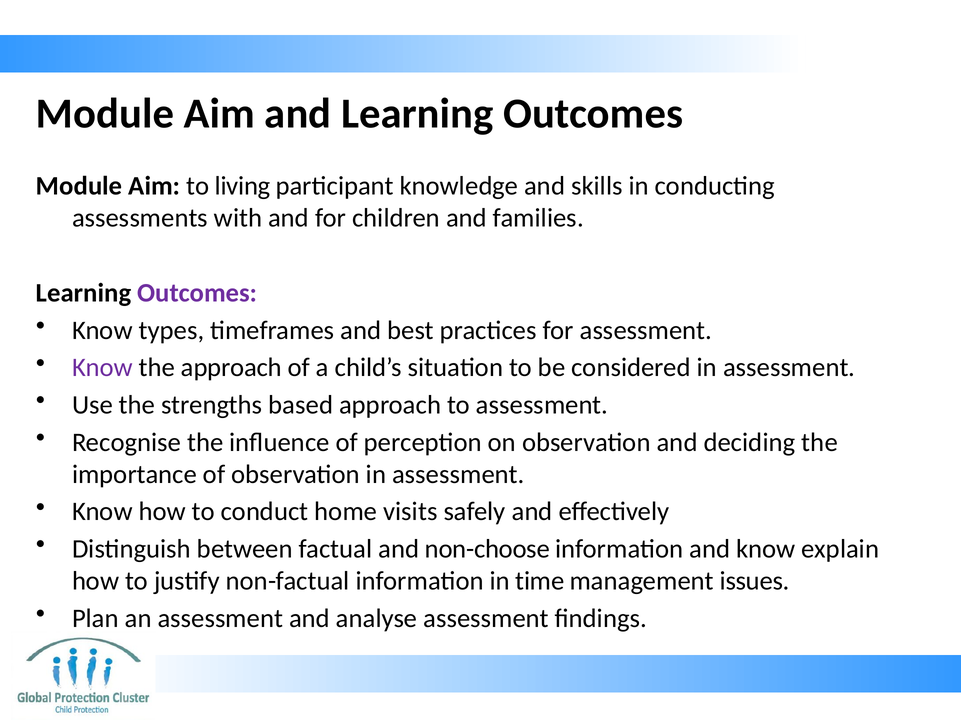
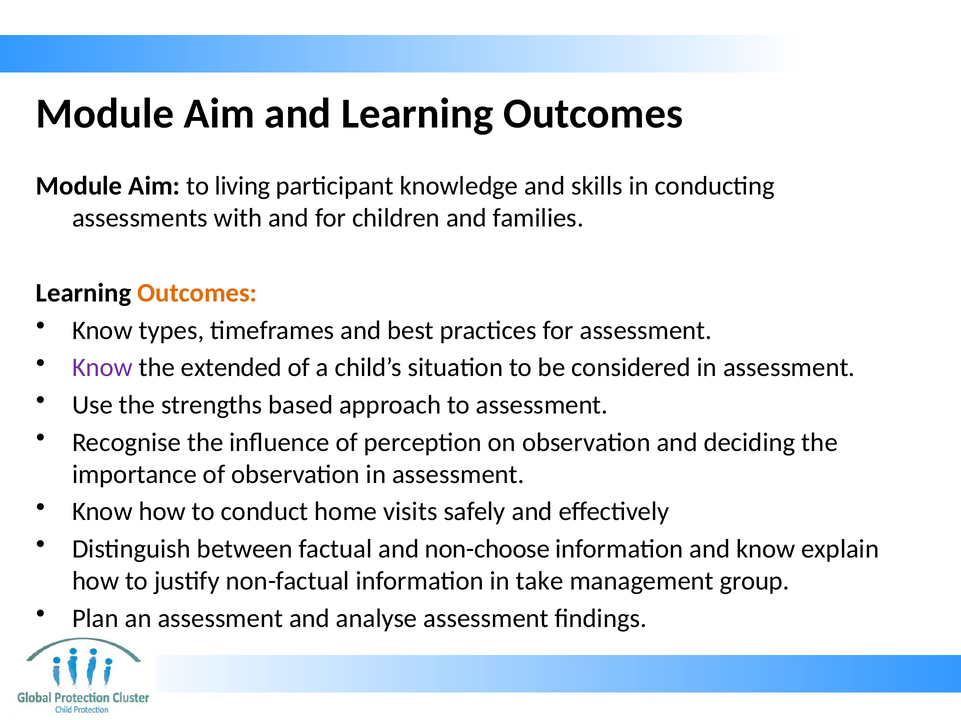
Outcomes at (197, 293) colour: purple -> orange
the approach: approach -> extended
time: time -> take
issues: issues -> group
